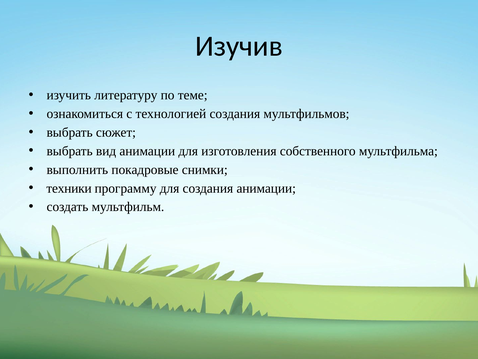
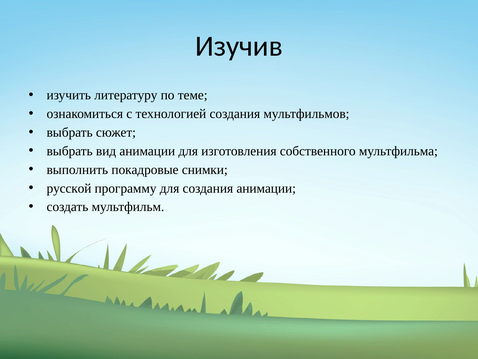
техники: техники -> русской
